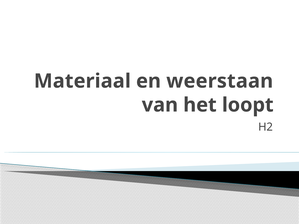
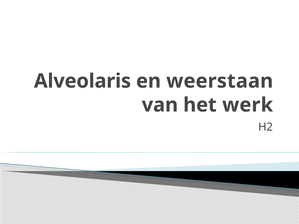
Materiaal: Materiaal -> Alveolaris
loopt: loopt -> werk
